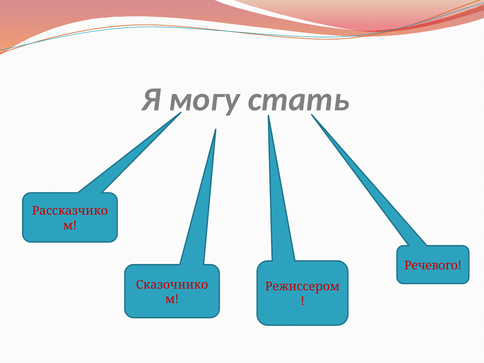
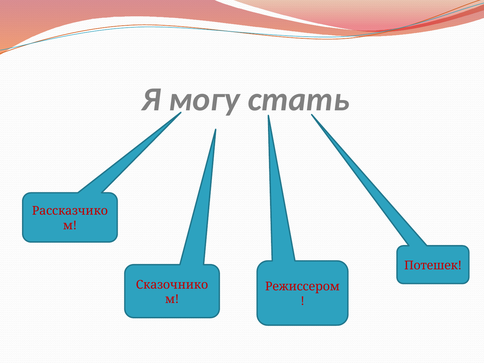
Речевого: Речевого -> Потешек
